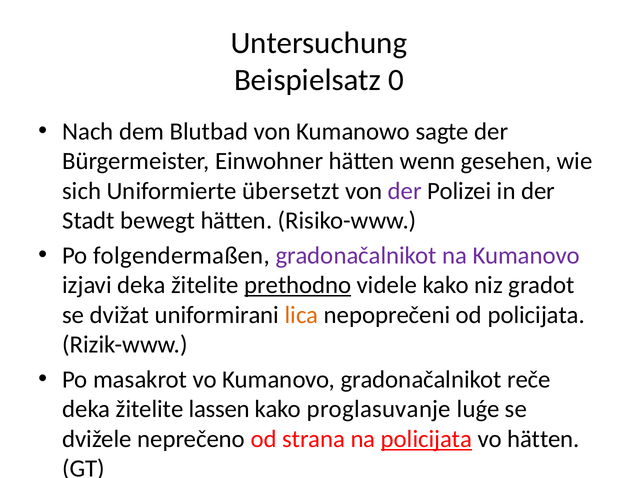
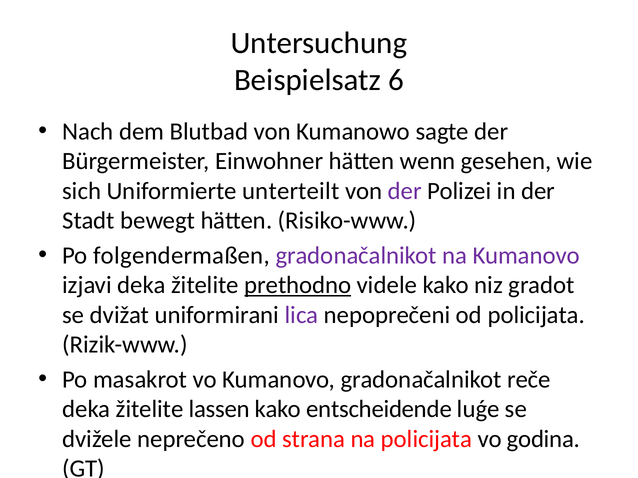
0: 0 -> 6
übersetzt: übersetzt -> unterteilt
lica colour: orange -> purple
proglasuvanje: proglasuvanje -> entscheidende
policijata at (426, 439) underline: present -> none
vo hätten: hätten -> godina
